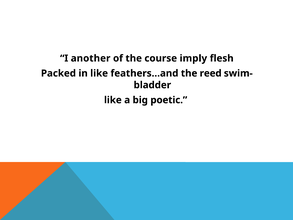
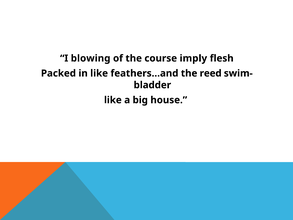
another: another -> blowing
poetic: poetic -> house
